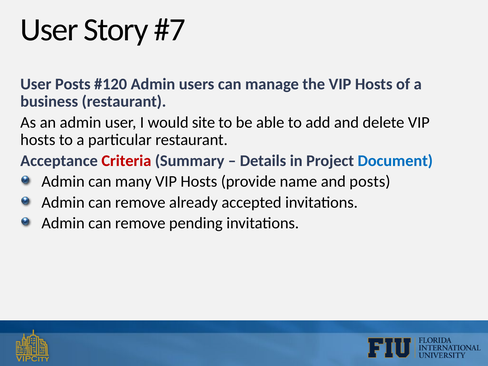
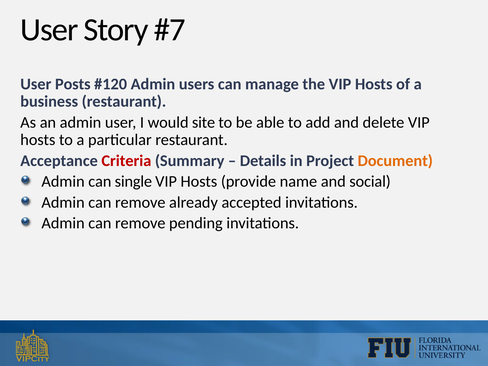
Document colour: blue -> orange
many: many -> single
and posts: posts -> social
